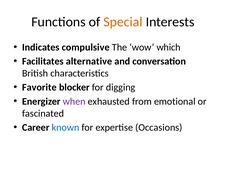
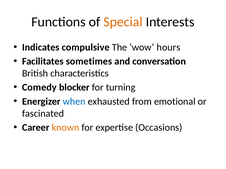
which: which -> hours
alternative: alternative -> sometimes
Favorite: Favorite -> Comedy
digging: digging -> turning
when colour: purple -> blue
known colour: blue -> orange
